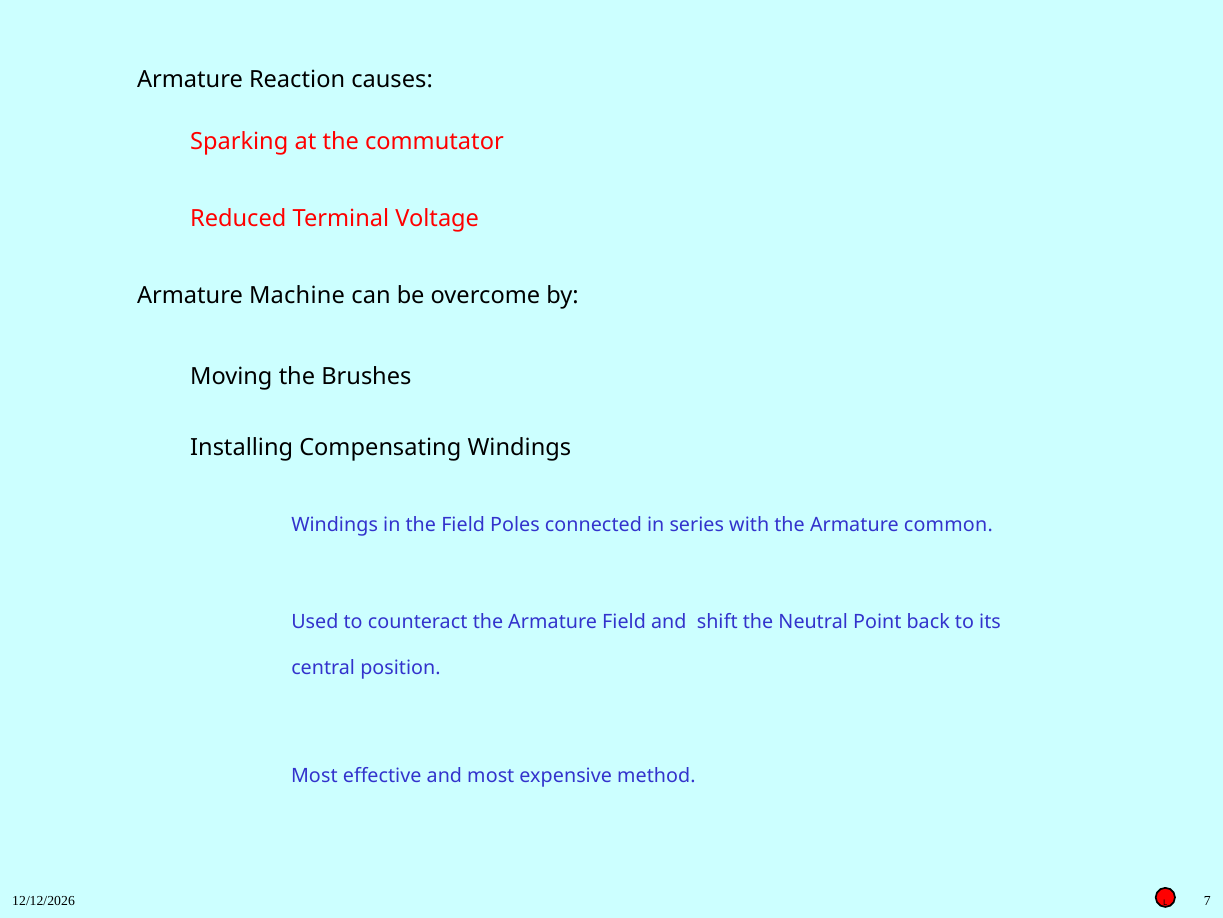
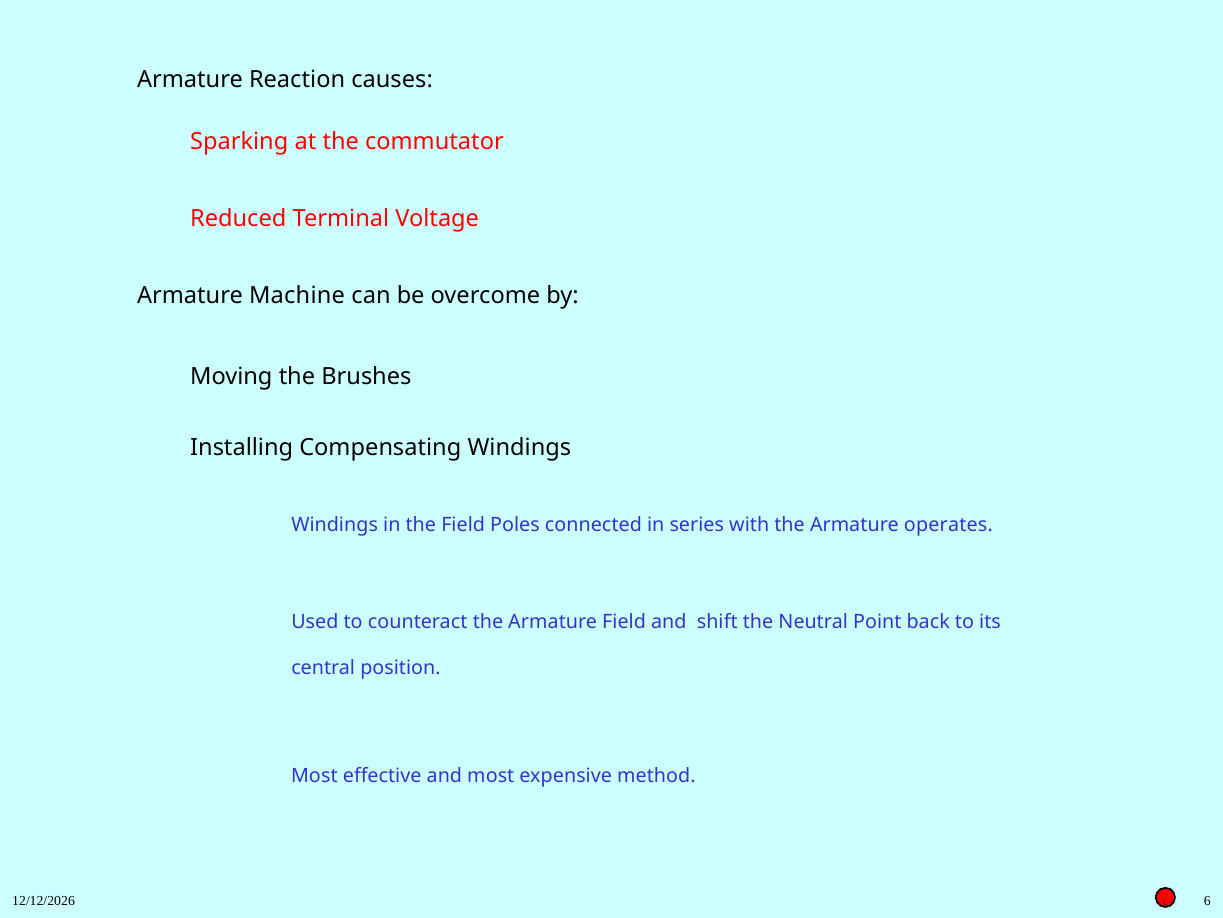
common: common -> operates
7: 7 -> 6
